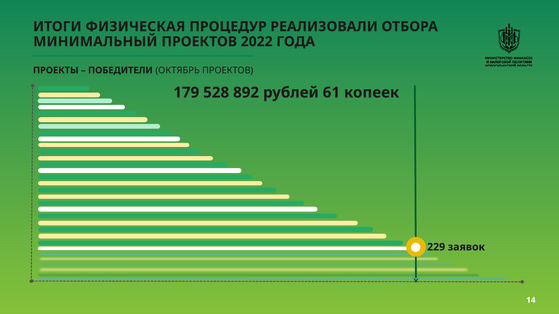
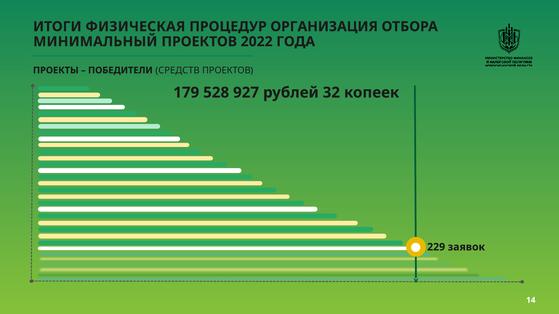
РЕАЛИЗОВАЛИ: РЕАЛИЗОВАЛИ -> ОРГАНИЗАЦИЯ
ОКТЯБРЬ: ОКТЯБРЬ -> СРЕДСТВ
892: 892 -> 927
61: 61 -> 32
